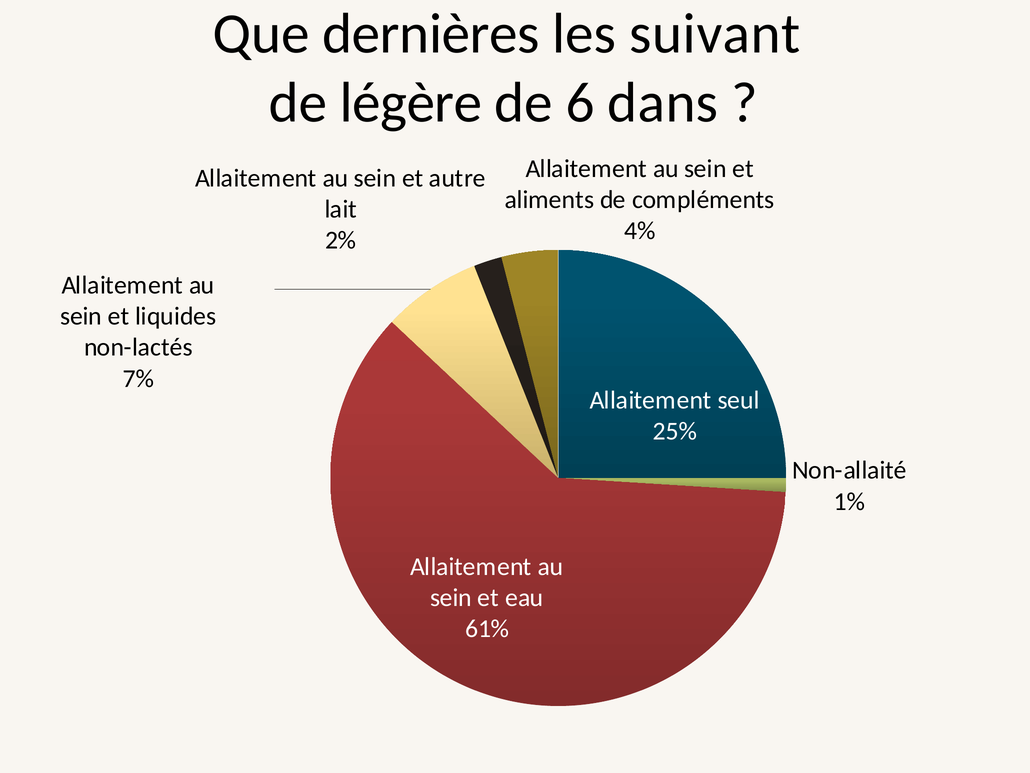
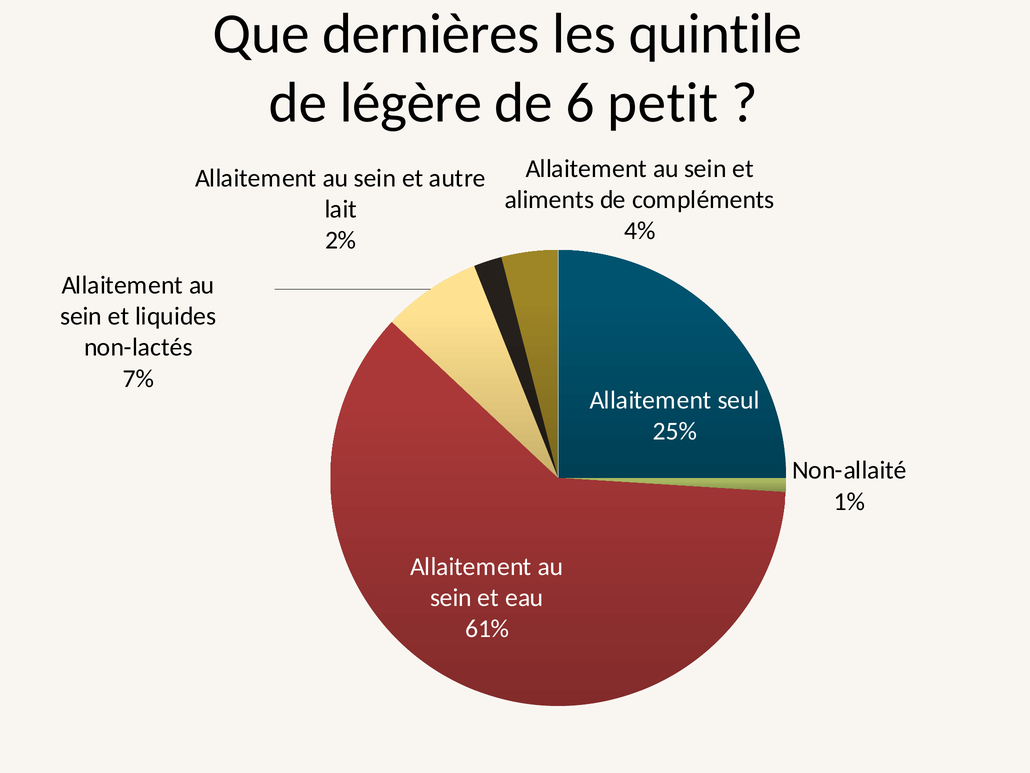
suivant: suivant -> quintile
dans: dans -> petit
